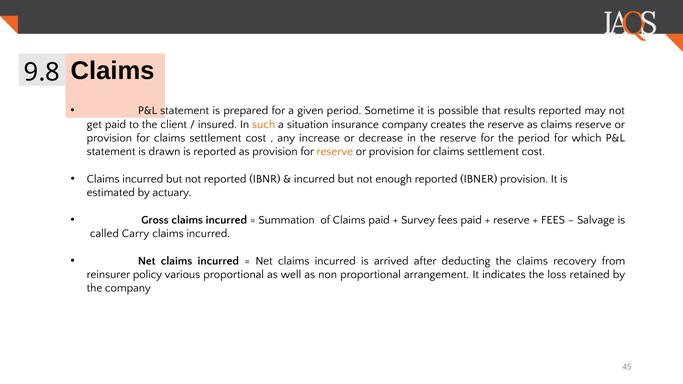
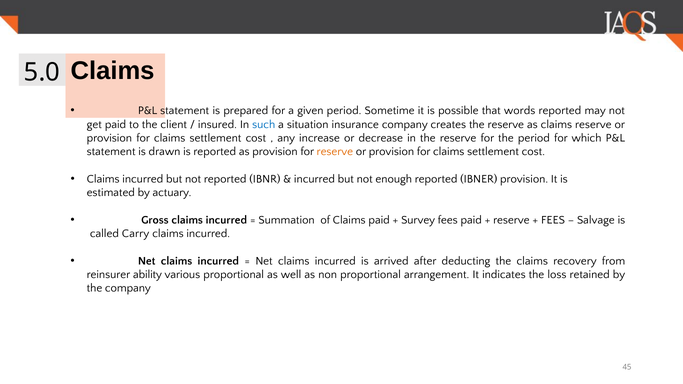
9.8: 9.8 -> 5.0
results: results -> words
such colour: orange -> blue
policy: policy -> ability
